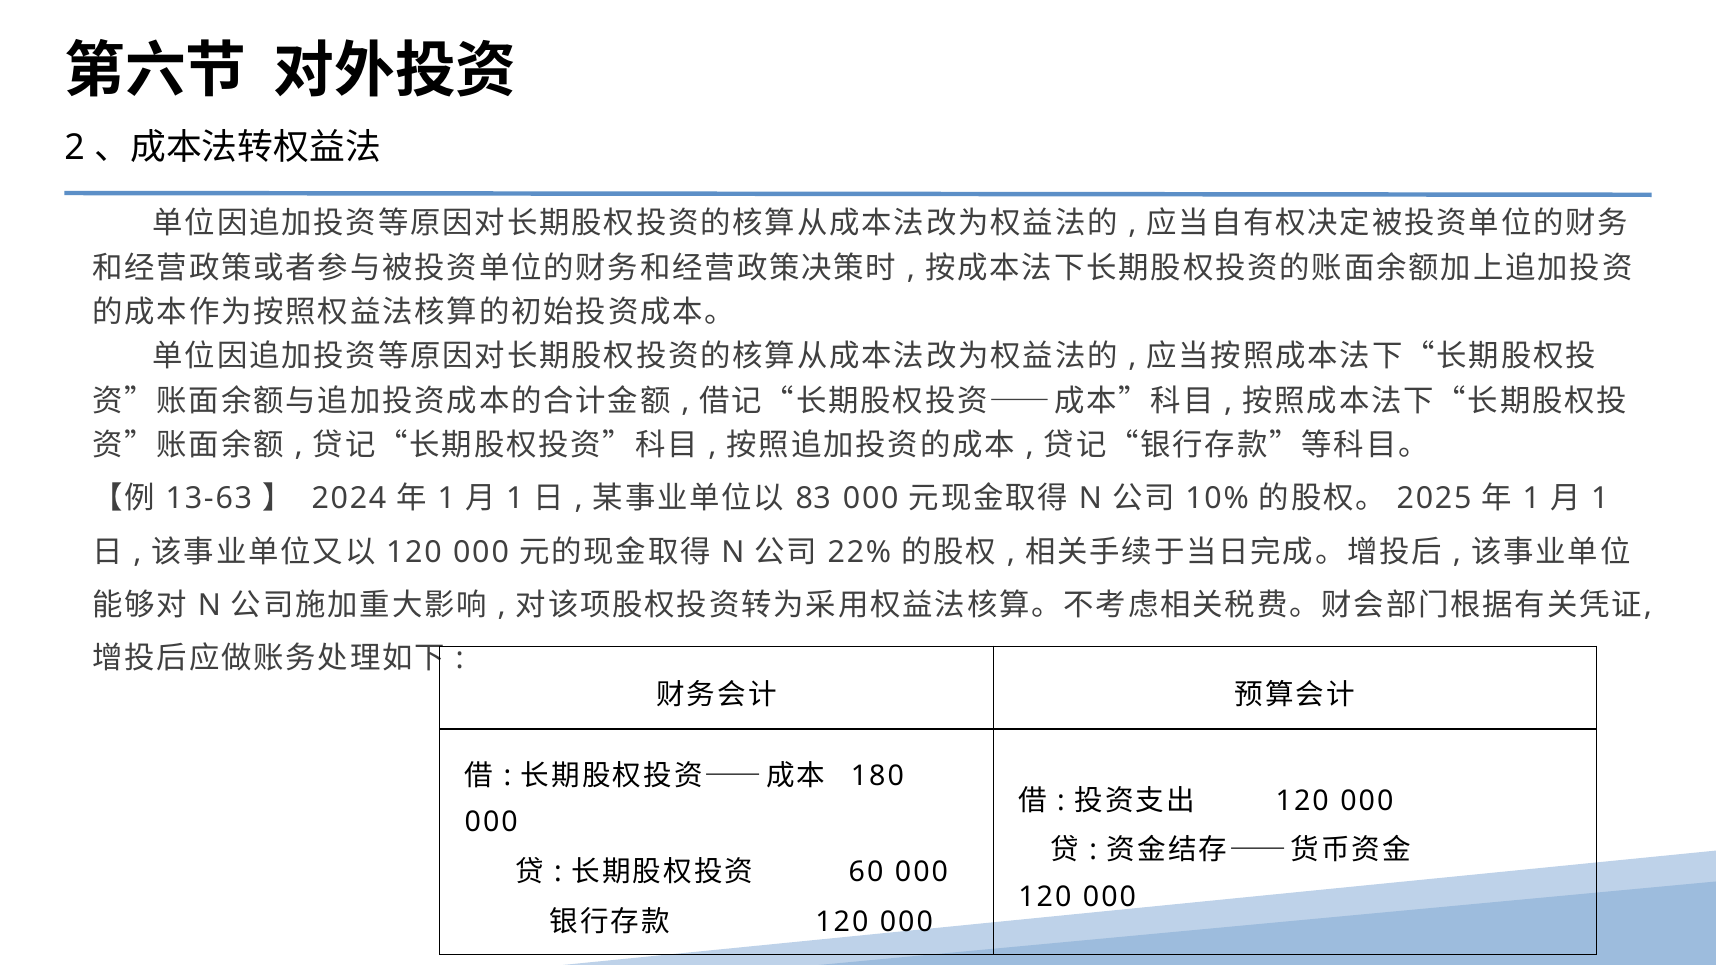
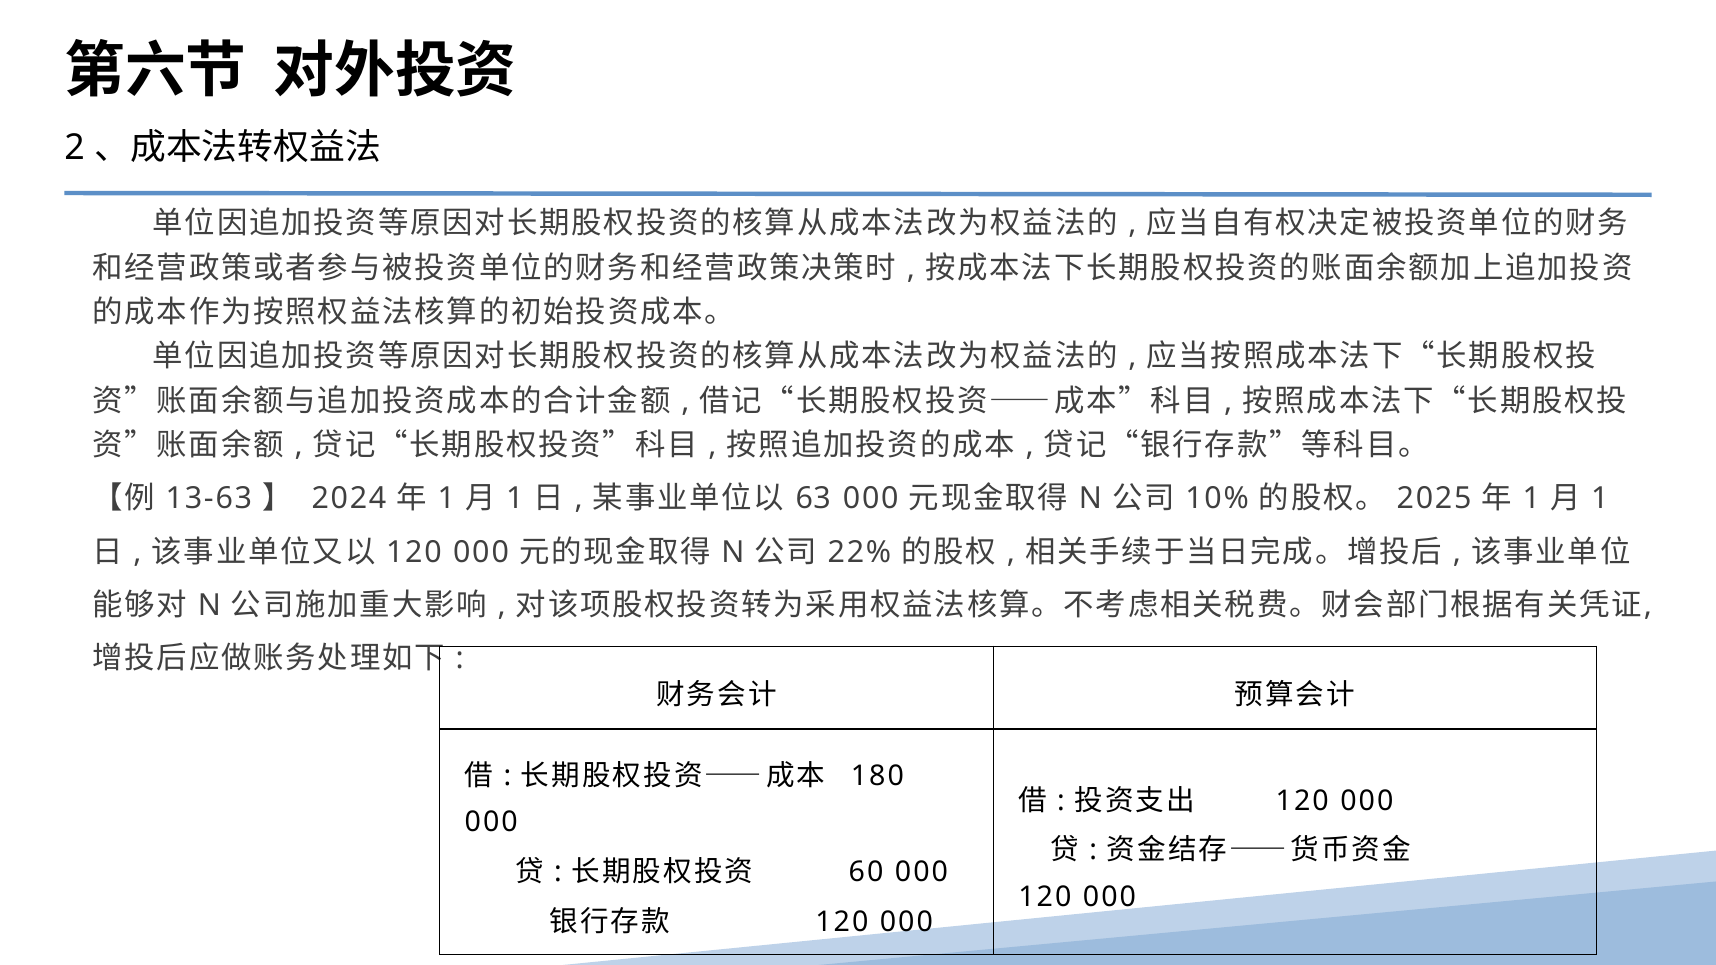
83: 83 -> 63
